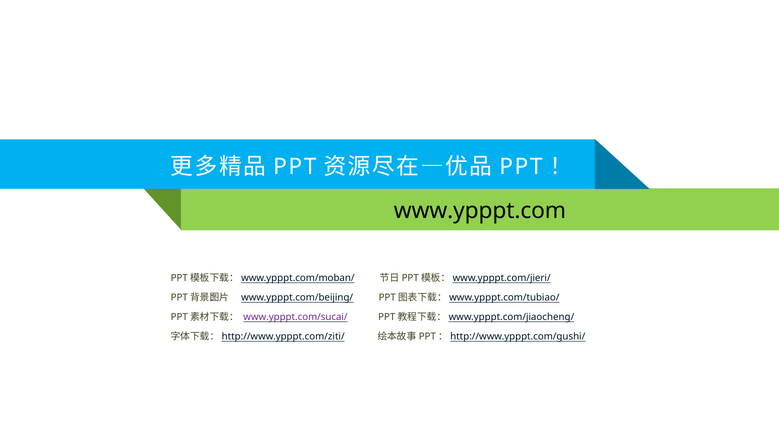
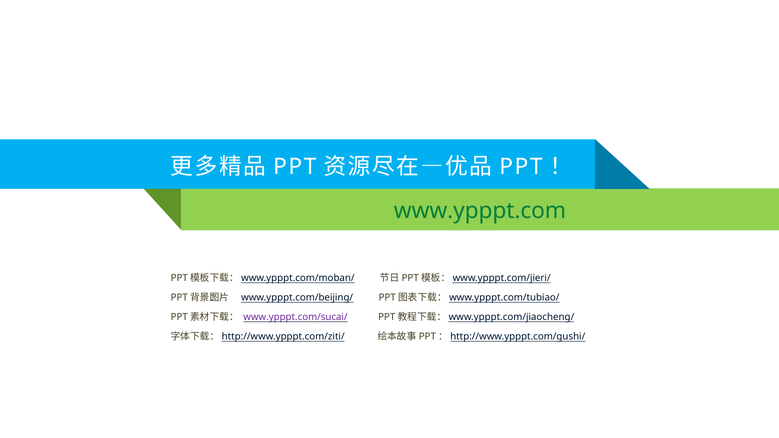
www.ypppt.com colour: black -> green
